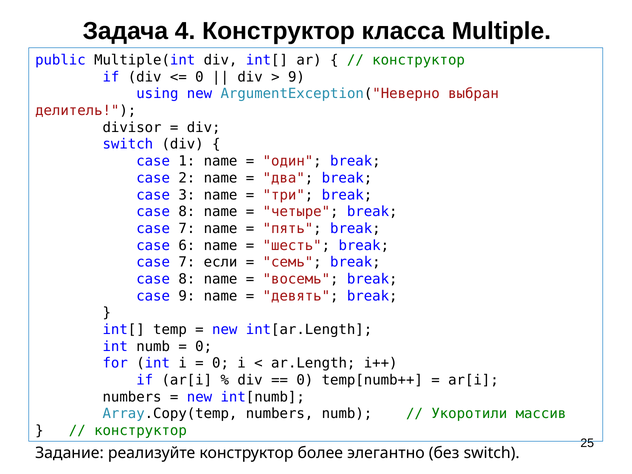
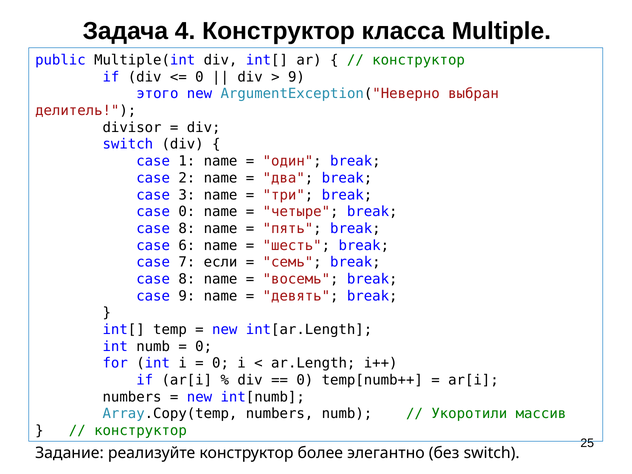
using: using -> этого
8 at (187, 212): 8 -> 0
7 at (187, 229): 7 -> 8
